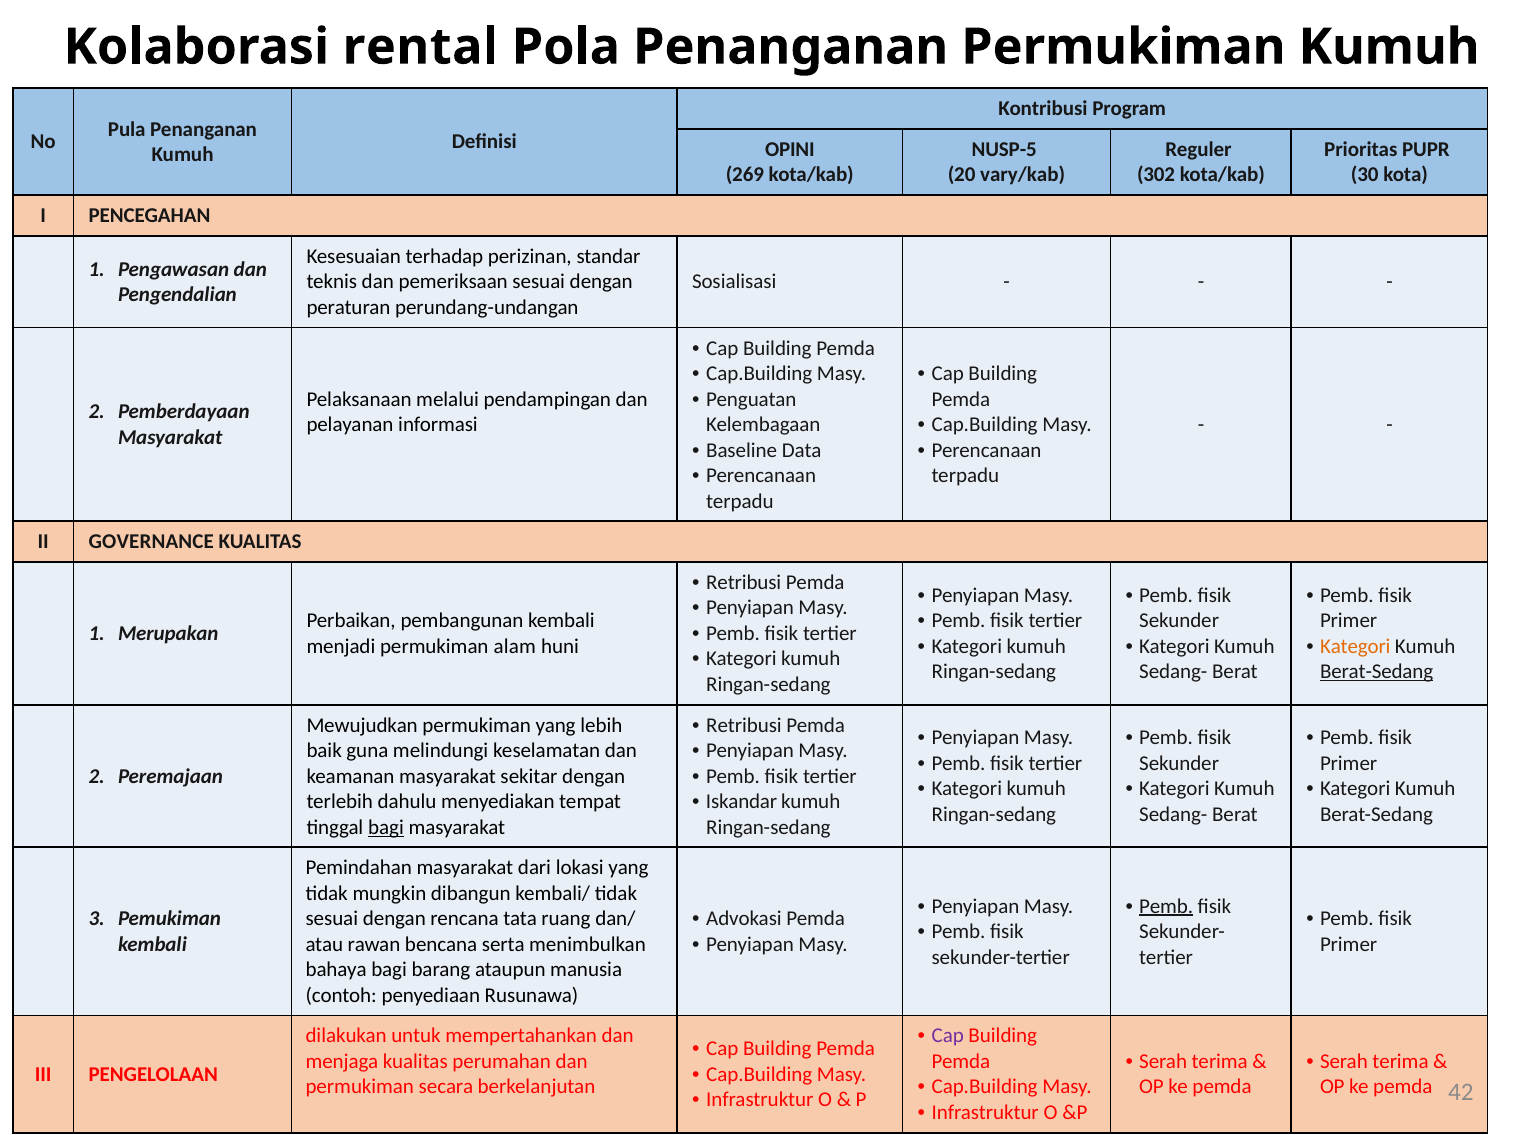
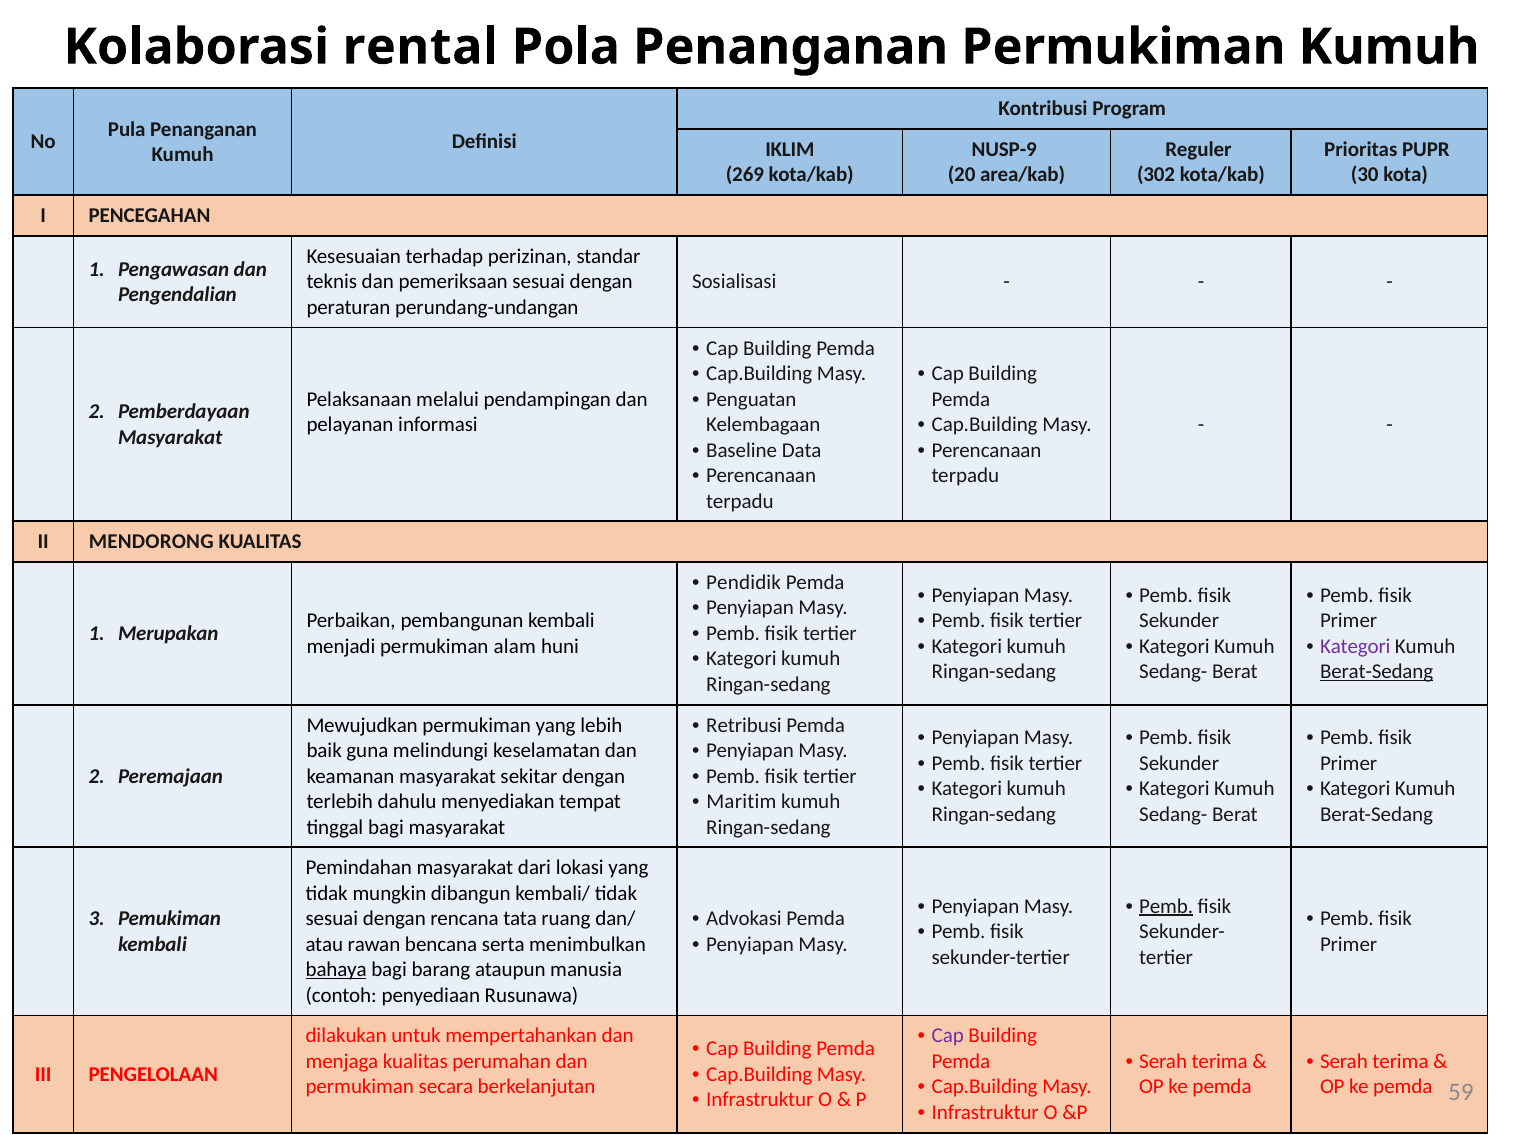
OPINI: OPINI -> IKLIM
NUSP-5: NUSP-5 -> NUSP-9
vary/kab: vary/kab -> area/kab
GOVERNANCE: GOVERNANCE -> MENDORONG
Retribusi at (744, 582): Retribusi -> Pendidik
Kategori at (1355, 646) colour: orange -> purple
Iskandar: Iskandar -> Maritim
bagi at (386, 827) underline: present -> none
bahaya underline: none -> present
42: 42 -> 59
